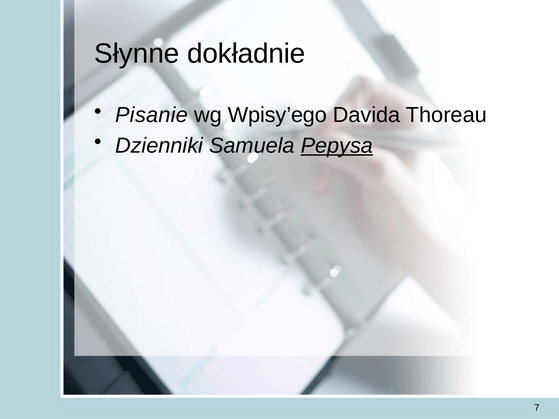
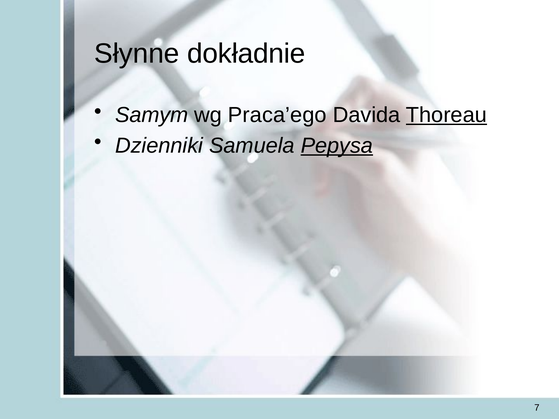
Pisanie: Pisanie -> Samym
Wpisy’ego: Wpisy’ego -> Praca’ego
Thoreau underline: none -> present
